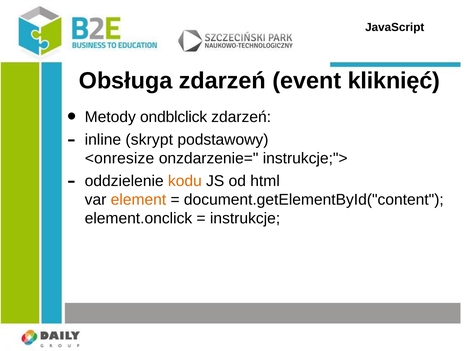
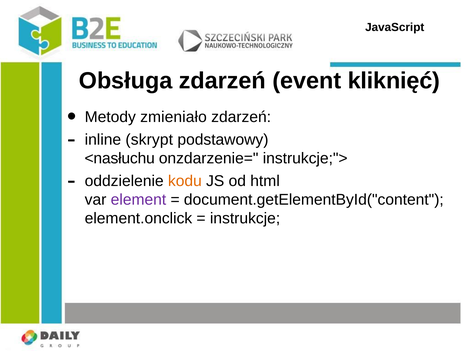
ondblclick: ondblclick -> zmieniało
<onresize: <onresize -> <nasłuchu
element colour: orange -> purple
